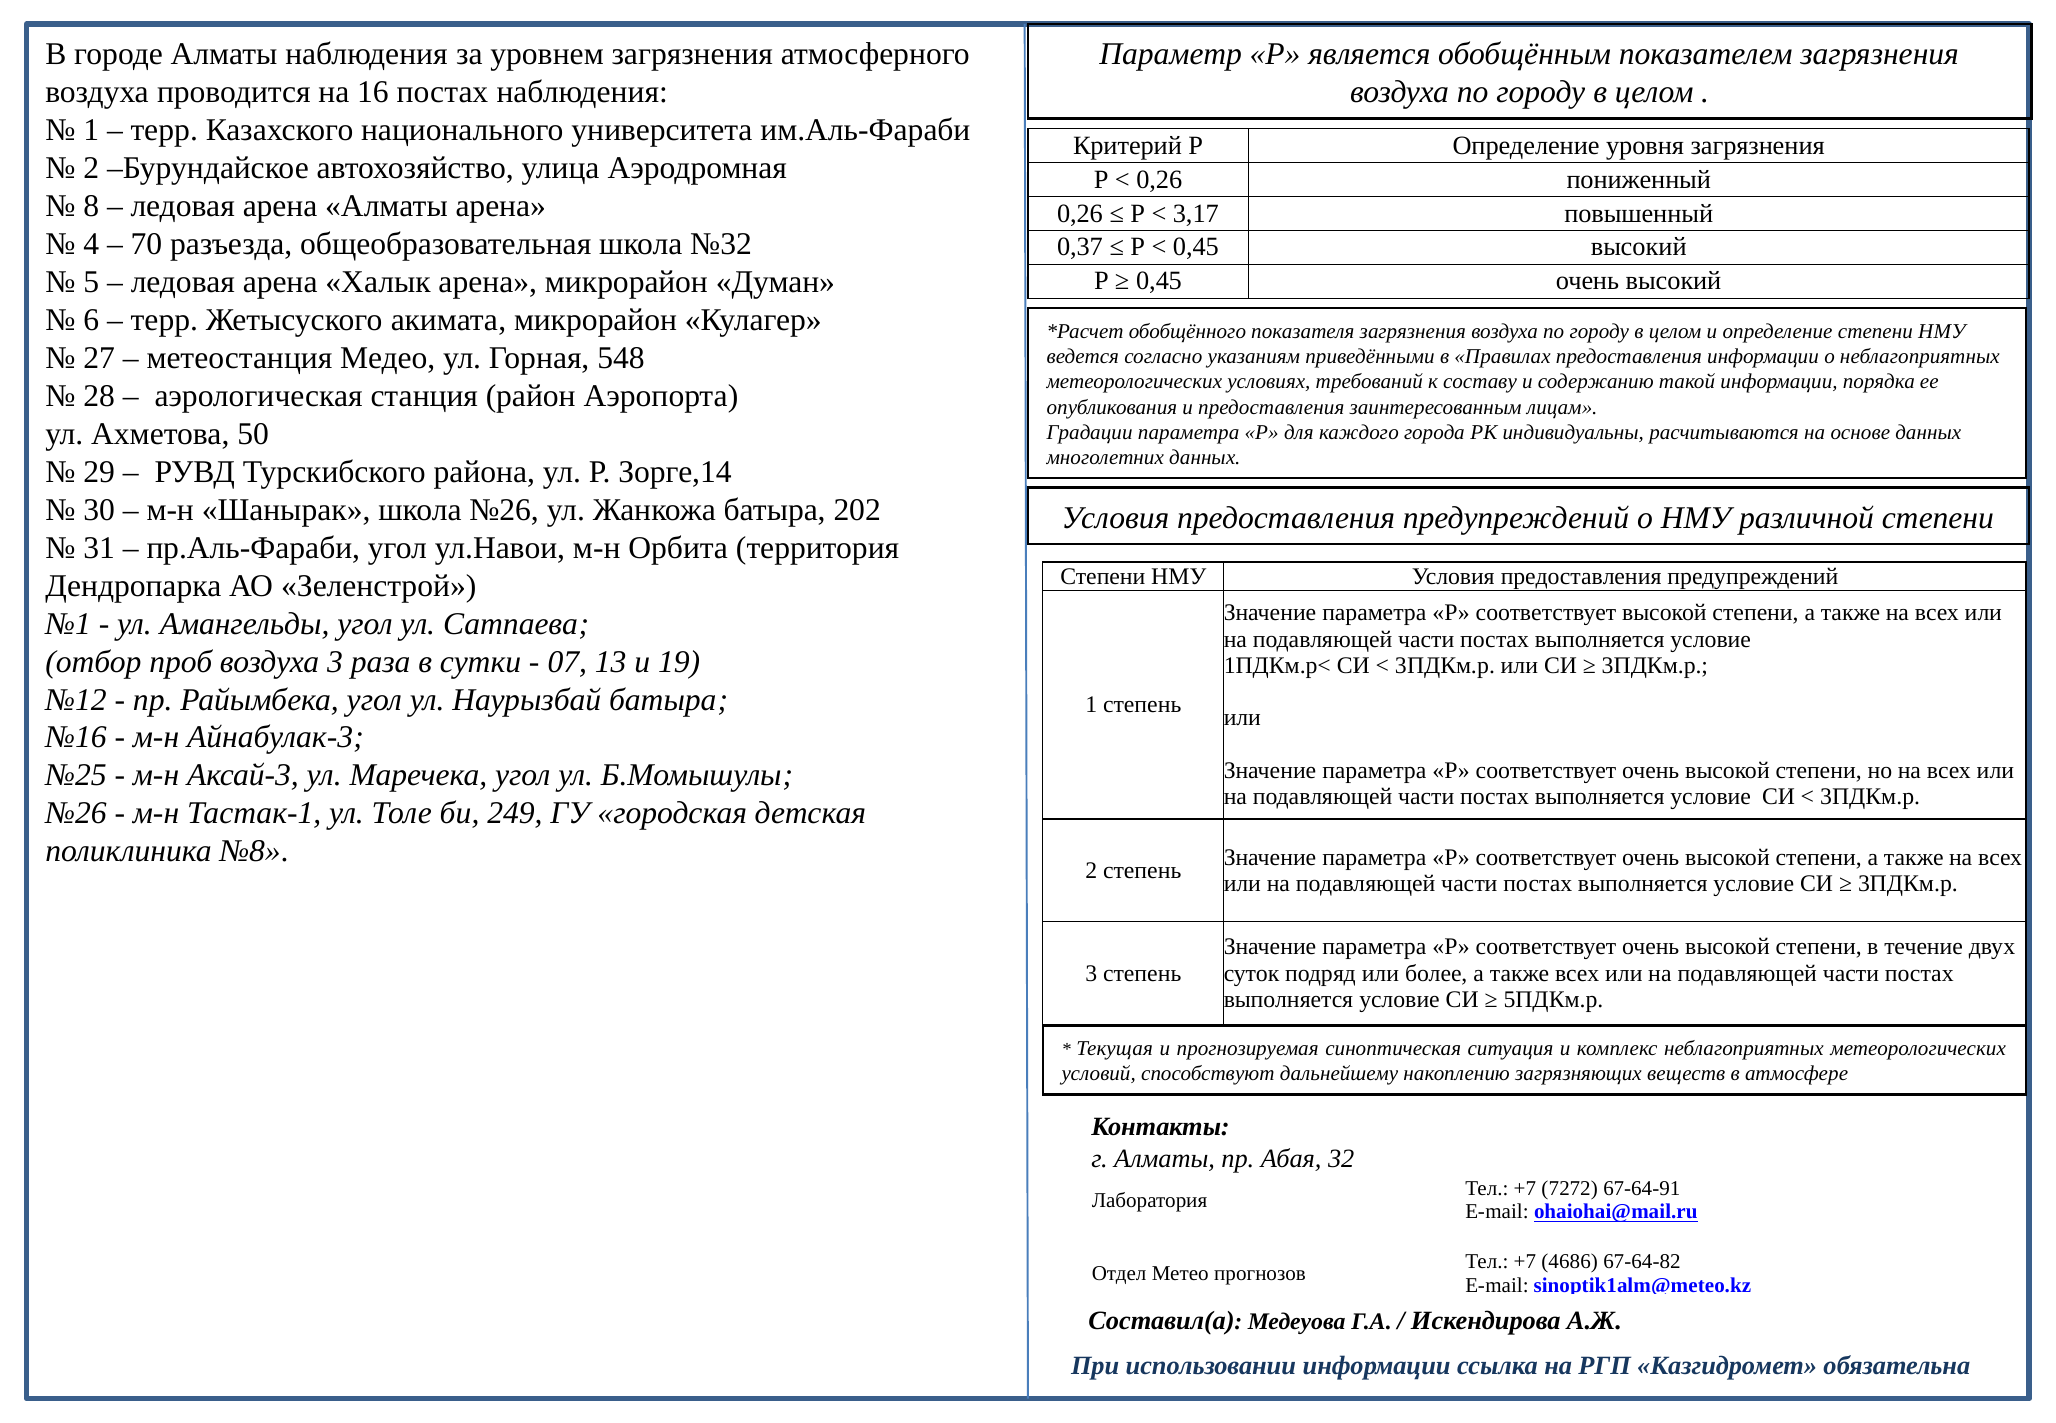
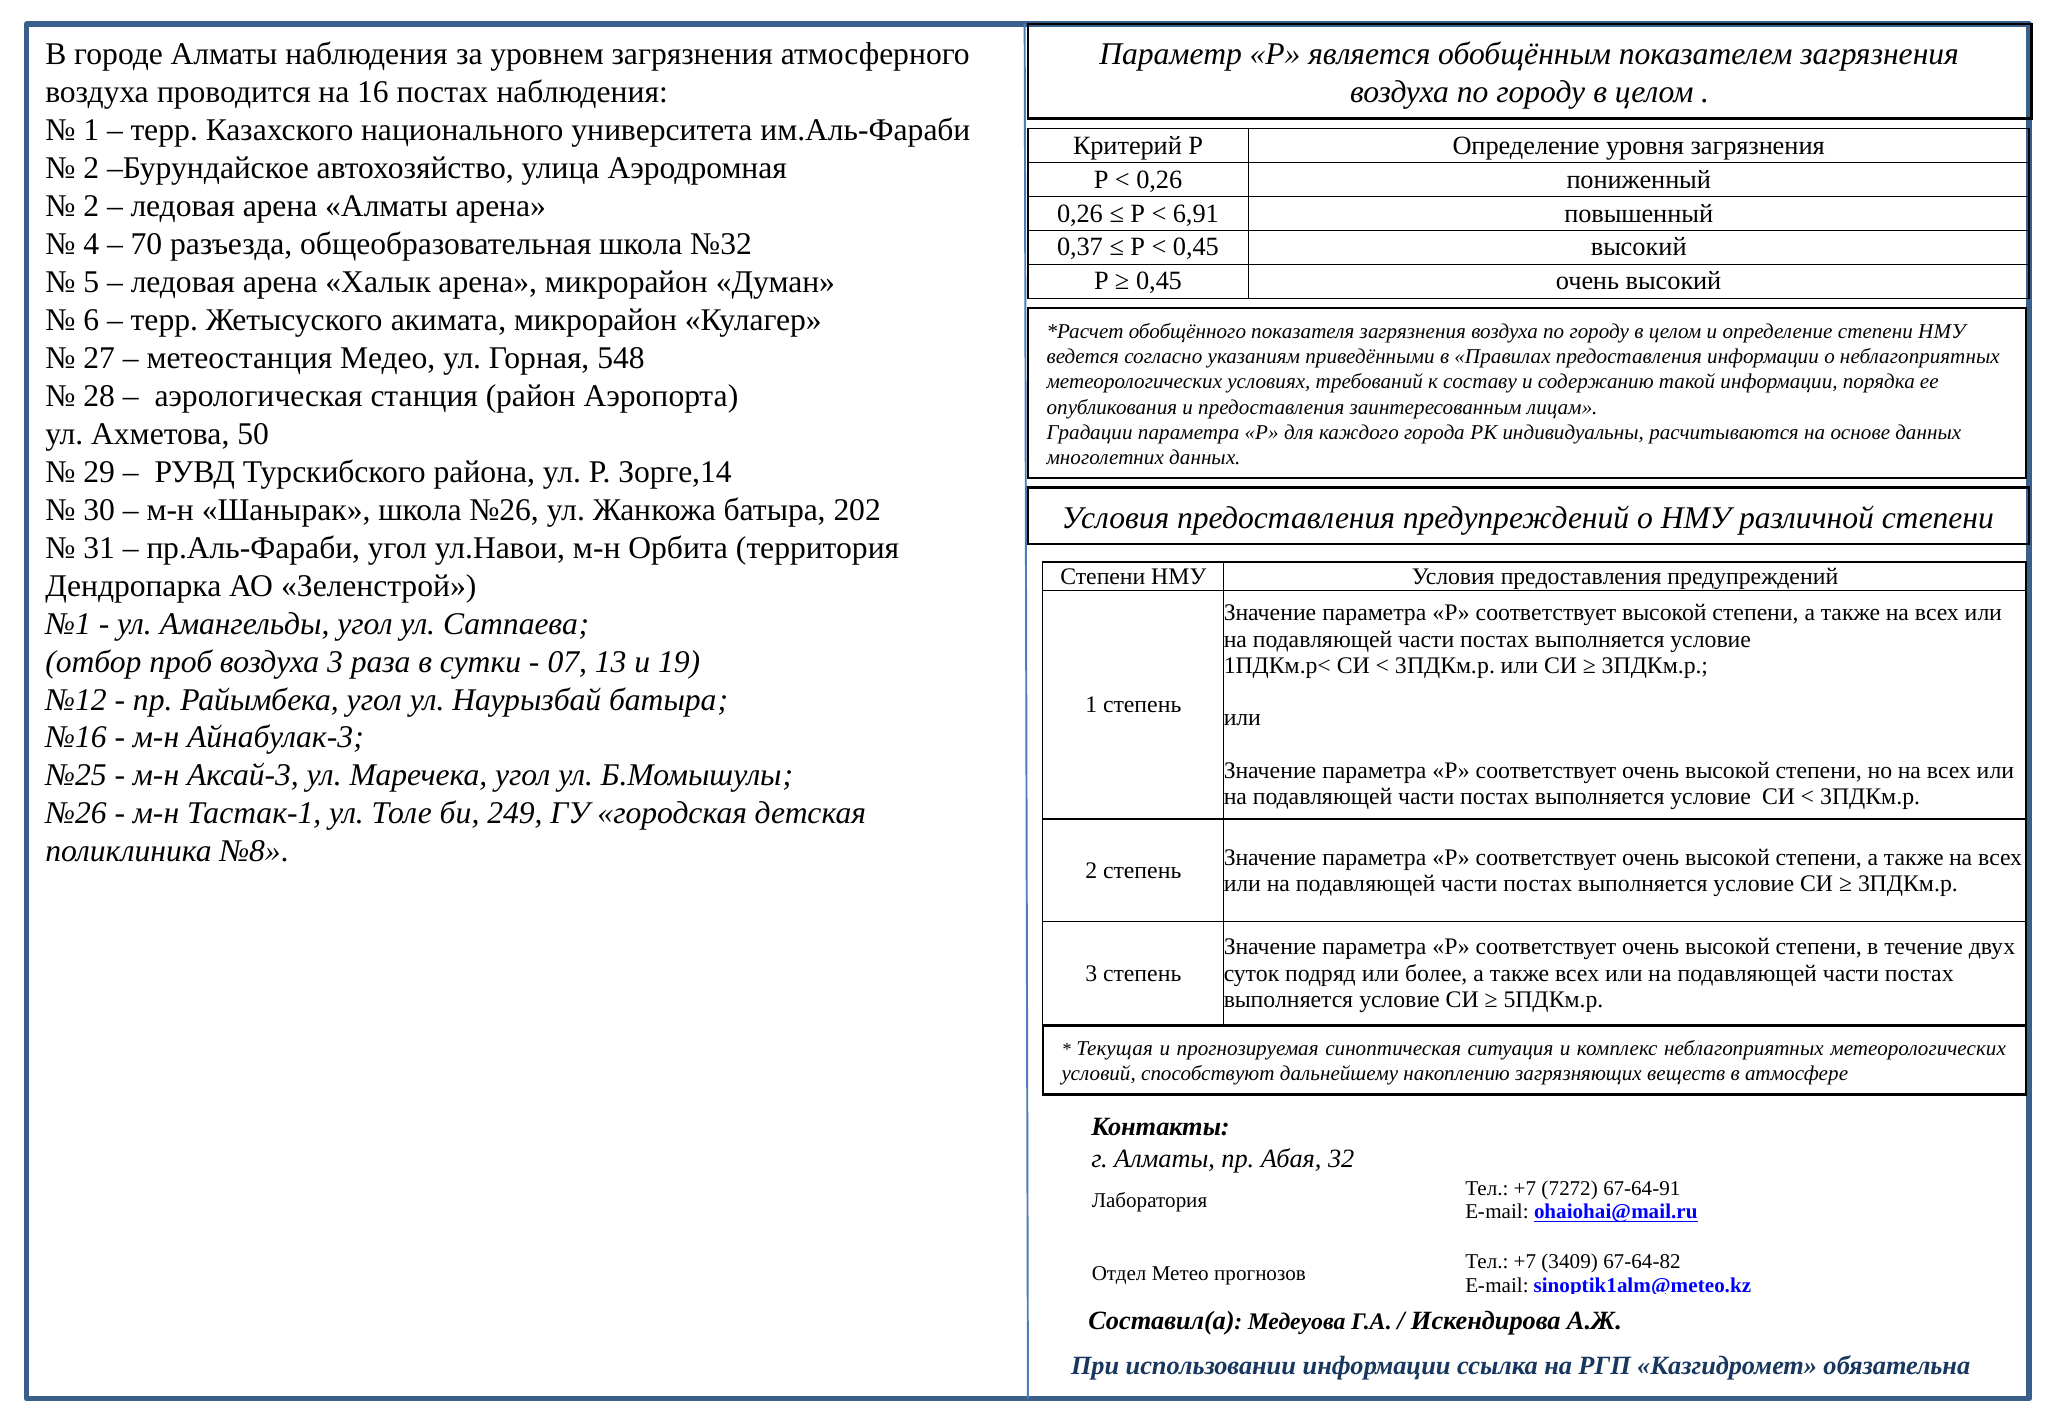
8 at (91, 206): 8 -> 2
3,17: 3,17 -> 6,91
4686: 4686 -> 3409
